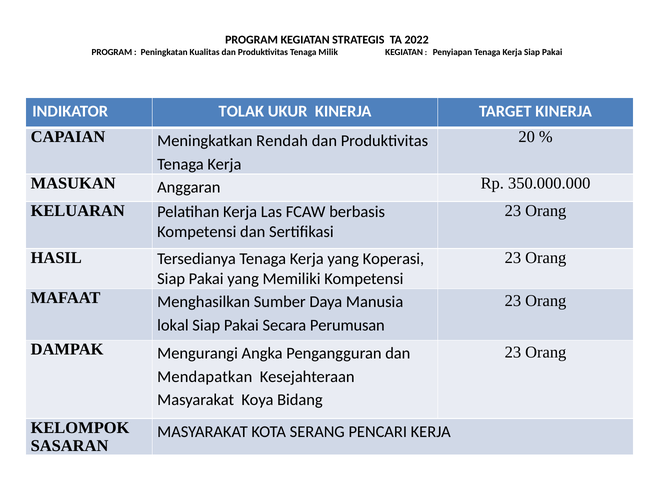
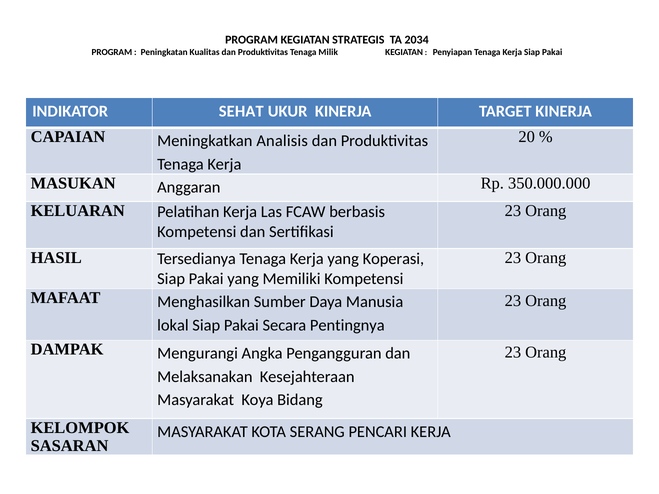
2022: 2022 -> 2034
TOLAK: TOLAK -> SEHAT
Rendah: Rendah -> Analisis
Perumusan: Perumusan -> Pentingnya
Mendapatkan: Mendapatkan -> Melaksanakan
